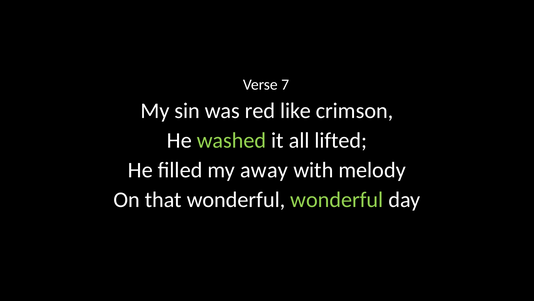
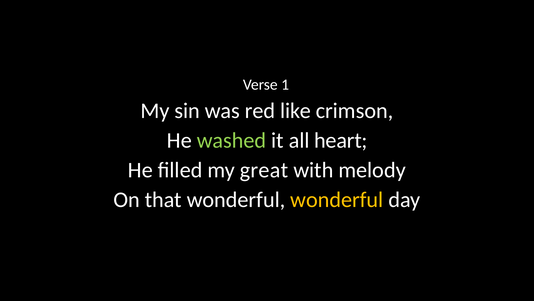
7: 7 -> 1
lifted: lifted -> heart
away: away -> great
wonderful at (337, 199) colour: light green -> yellow
